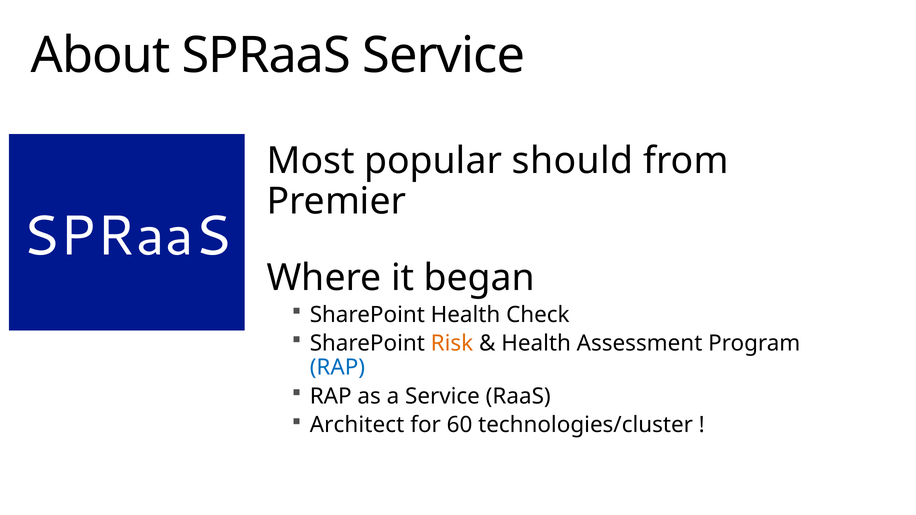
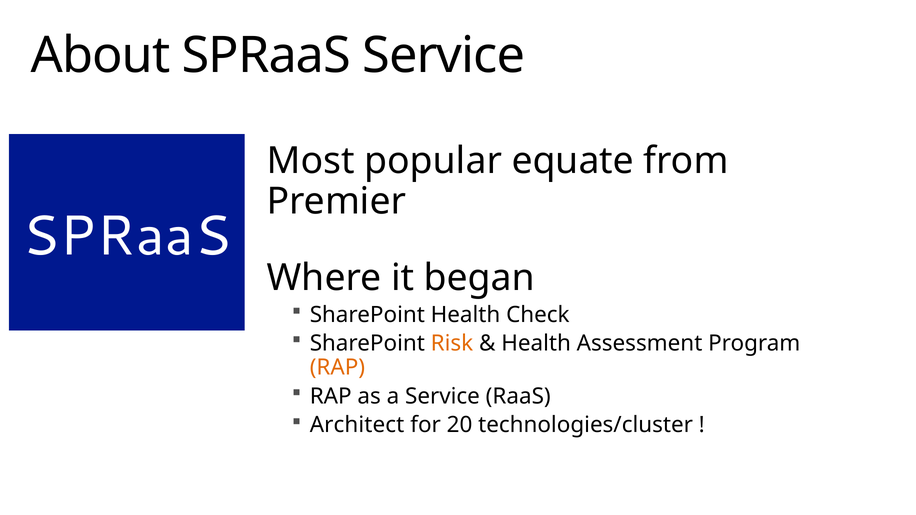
should: should -> equate
RAP at (337, 368) colour: blue -> orange
60: 60 -> 20
